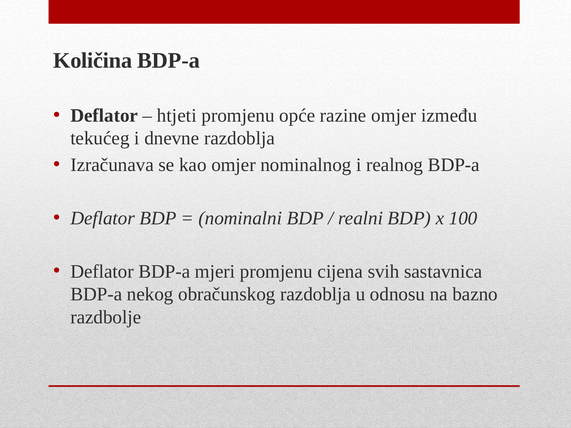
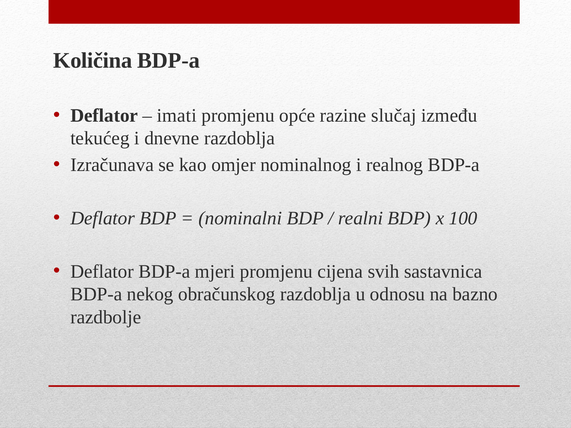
htjeti: htjeti -> imati
razine omjer: omjer -> slučaj
